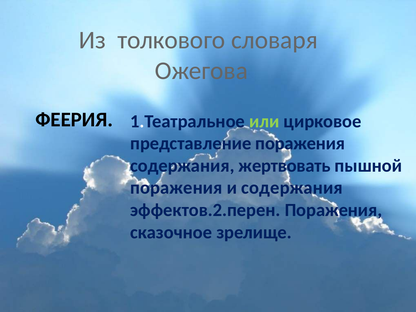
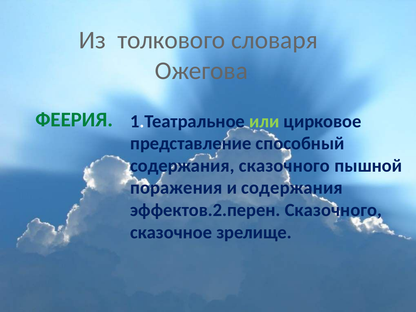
ФЕЕРИЯ colour: black -> green
представление поражения: поражения -> способный
содержания жертвовать: жертвовать -> сказочного
эффектов.2.перен Поражения: Поражения -> Сказочного
